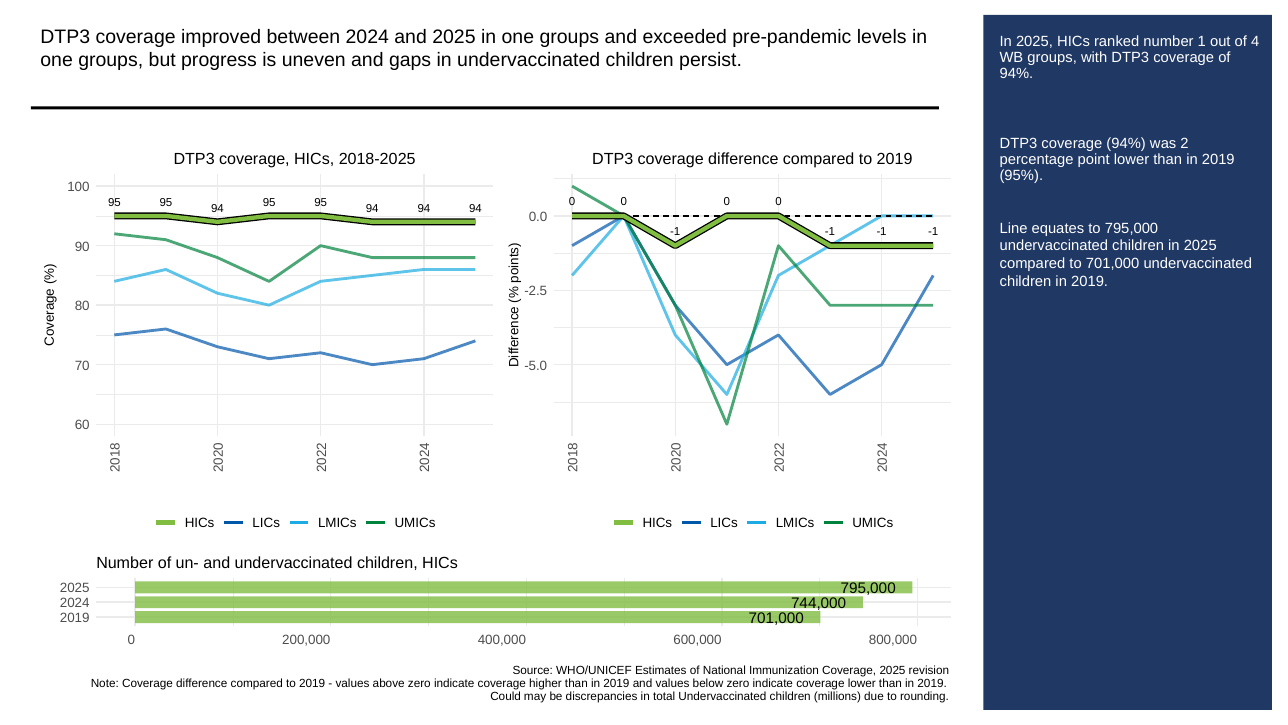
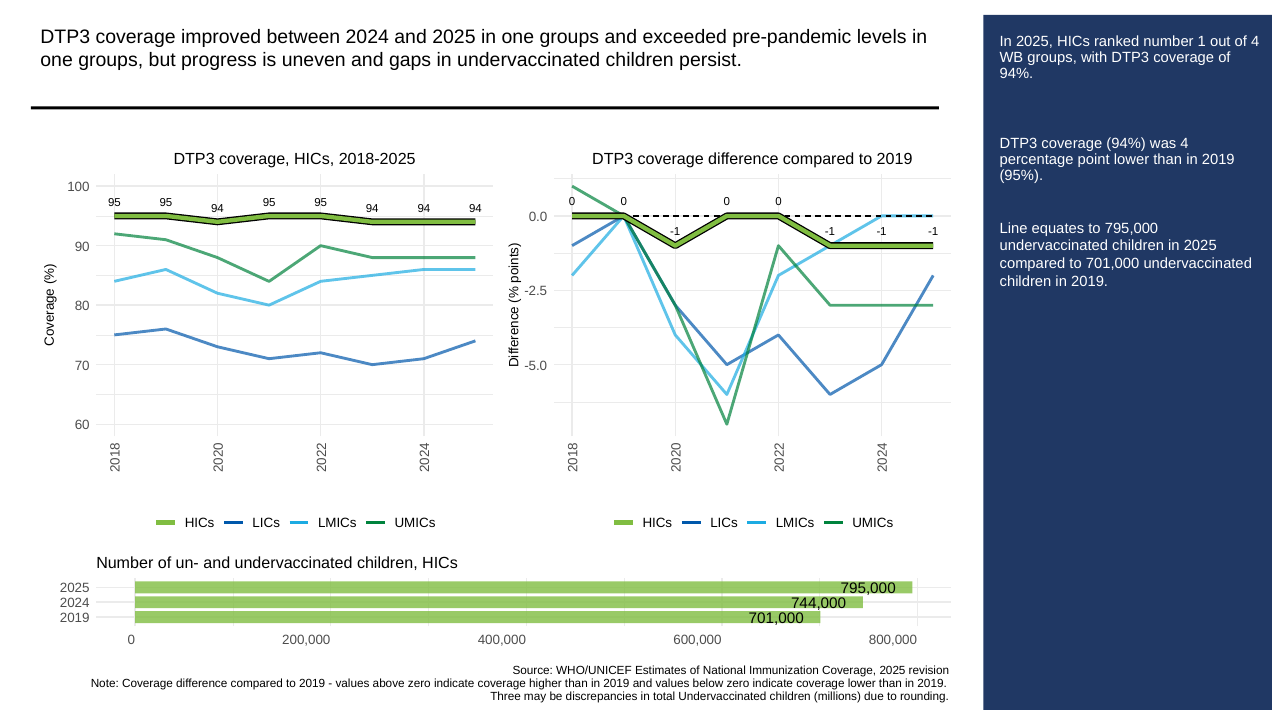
was 2: 2 -> 4
Could: Could -> Three
